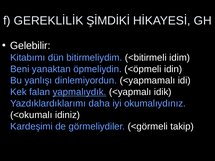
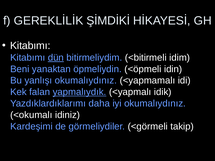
Gelebilir at (30, 46): Gelebilir -> Kitabımı
dün underline: none -> present
yanlışı dinlemiyordun: dinlemiyordun -> okumalıydınız
